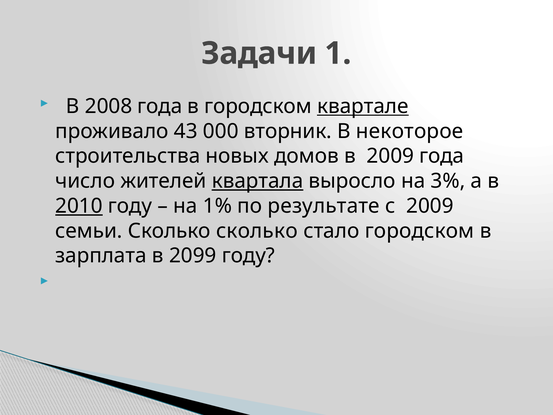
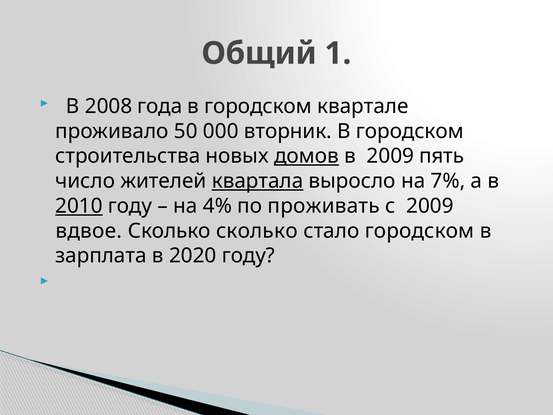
Задачи: Задачи -> Общий
квартале underline: present -> none
43: 43 -> 50
некоторое at (410, 131): некоторое -> городском
домов underline: none -> present
2009 года: года -> пять
3%: 3% -> 7%
1%: 1% -> 4%
результате: результате -> проживать
семьи: семьи -> вдвое
2099: 2099 -> 2020
